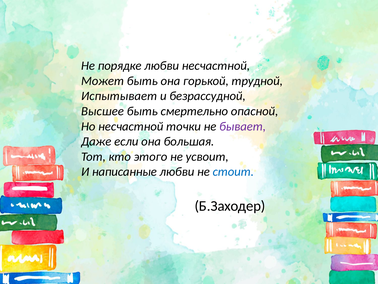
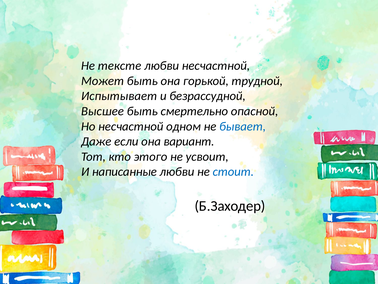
порядке: порядке -> тексте
точки: точки -> одном
бывает colour: purple -> blue
большая: большая -> вариант
